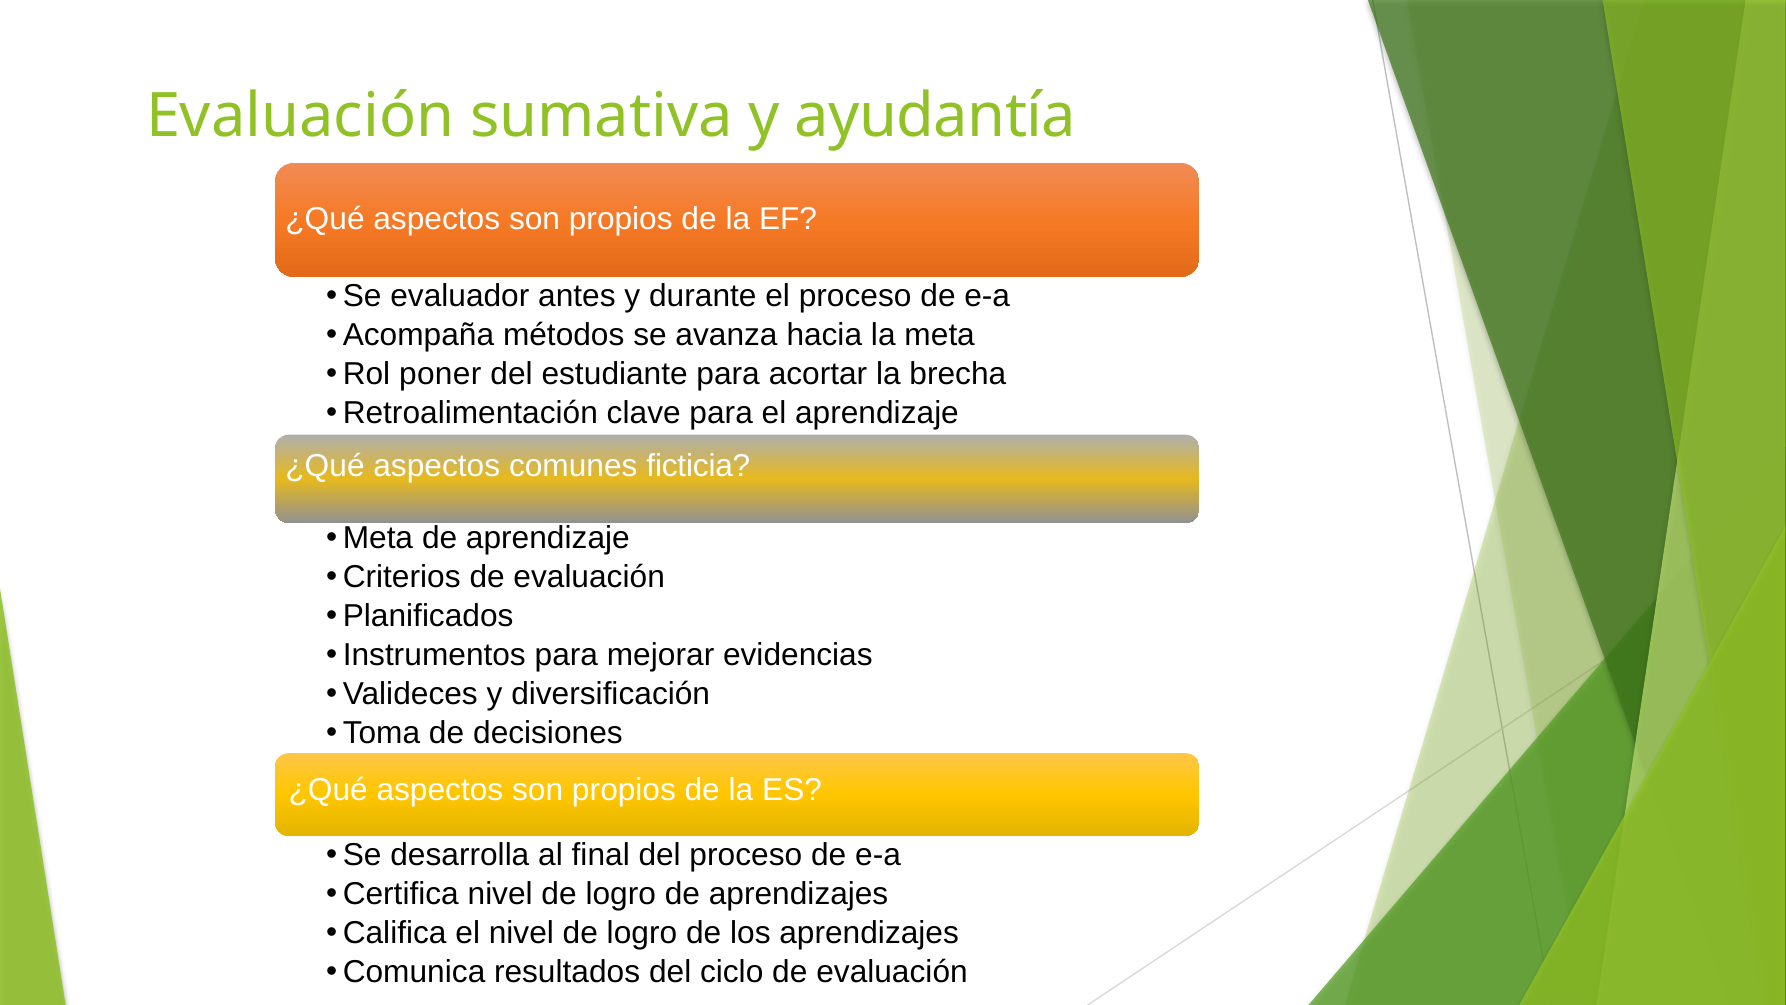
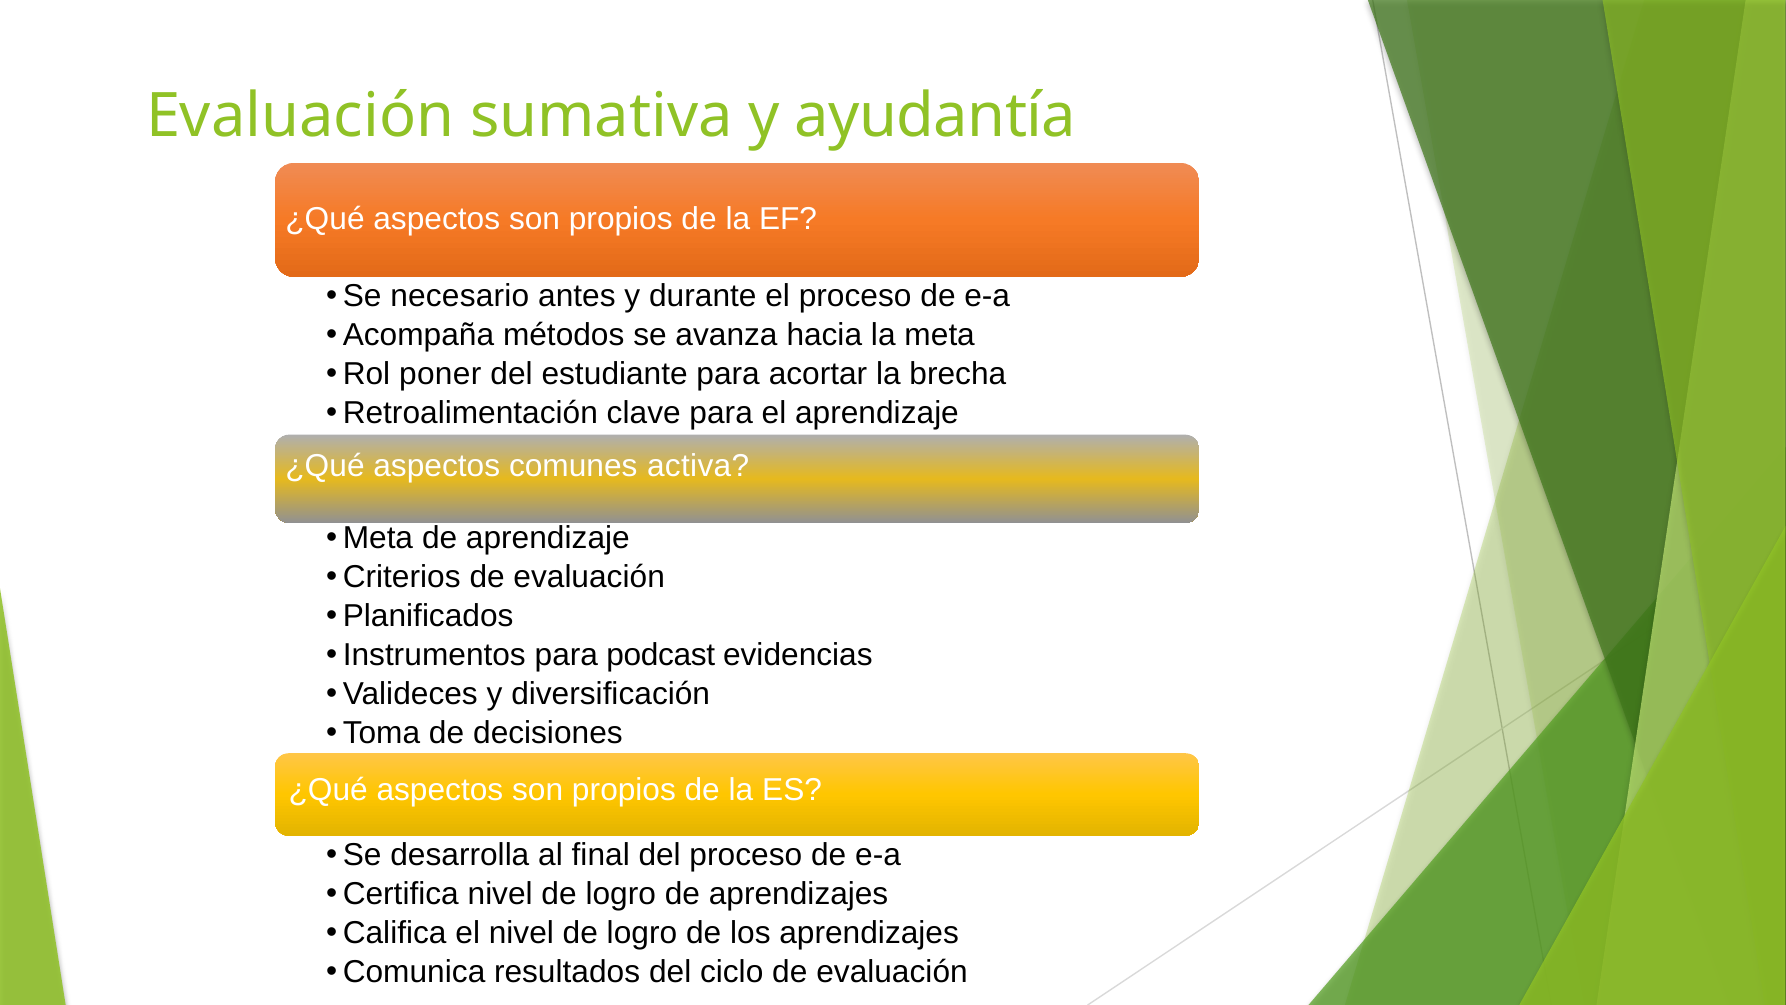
evaluador: evaluador -> necesario
ficticia: ficticia -> activa
mejorar: mejorar -> podcast
